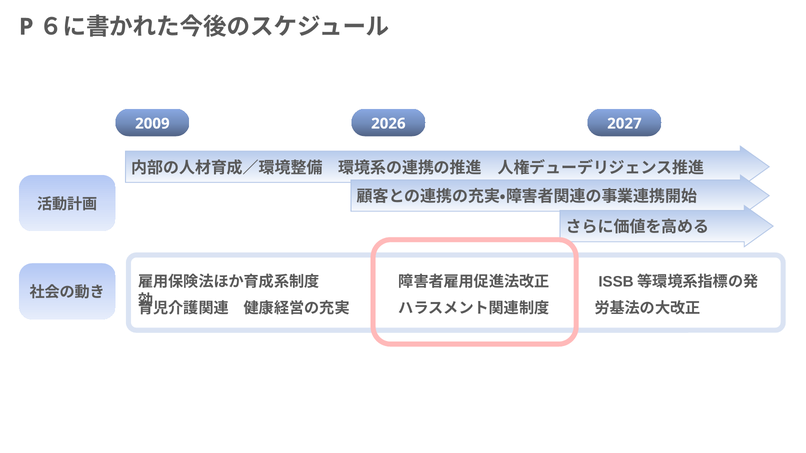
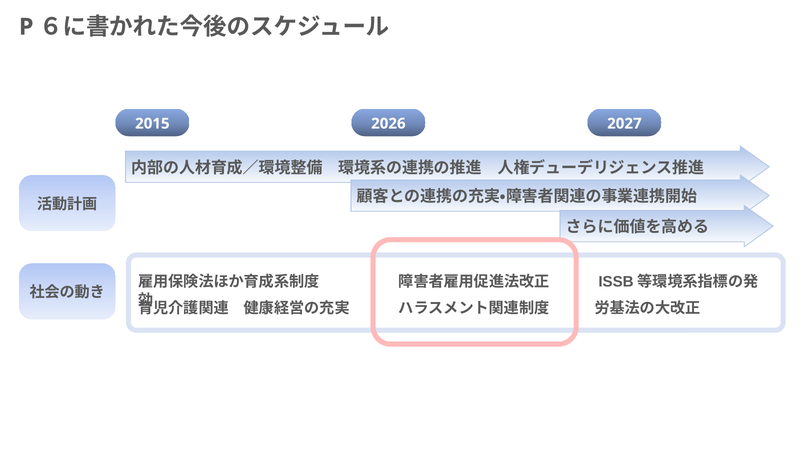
2009: 2009 -> 2015
